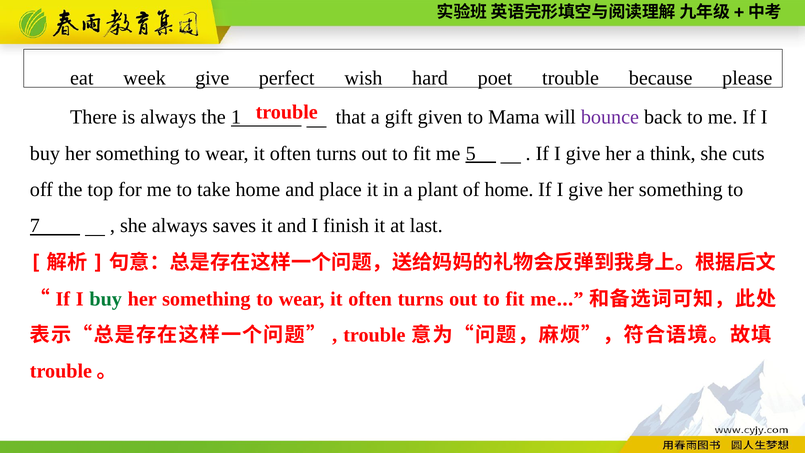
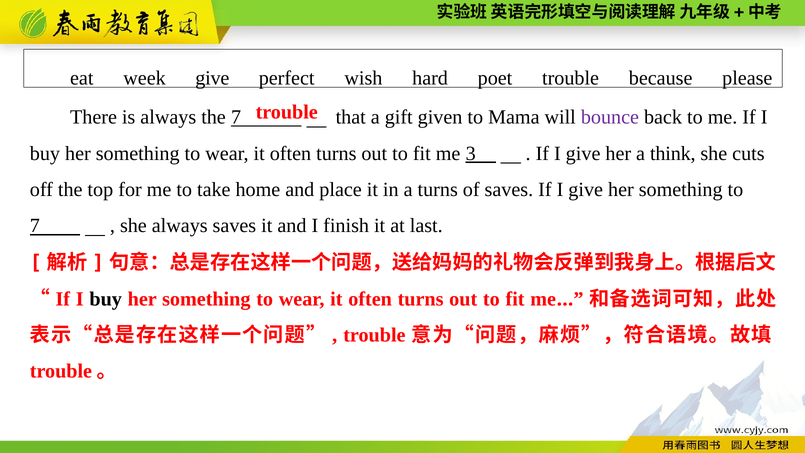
the 1: 1 -> 7
5: 5 -> 3
a plant: plant -> turns
of home: home -> saves
buy at (106, 299) colour: green -> black
